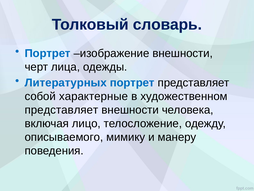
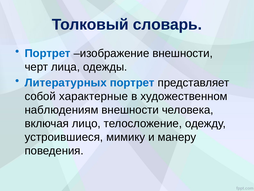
представляет at (62, 110): представляет -> наблюдениям
описываемого: описываемого -> устроившиеся
